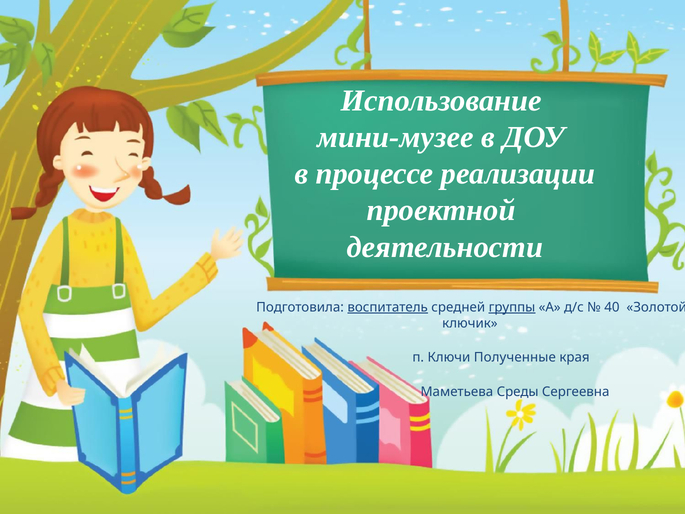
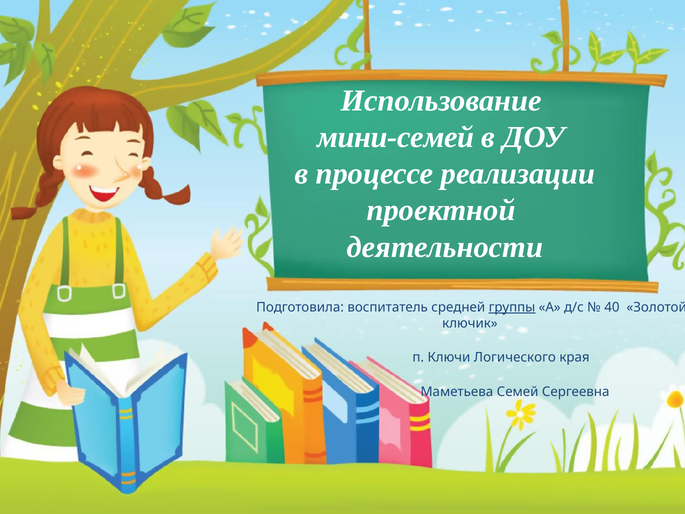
мини-музее: мини-музее -> мини-семей
воспитатель underline: present -> none
Полученные: Полученные -> Логического
Среды: Среды -> Семей
